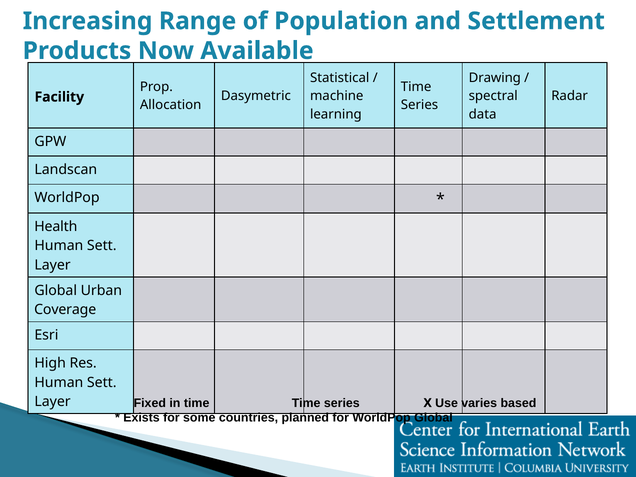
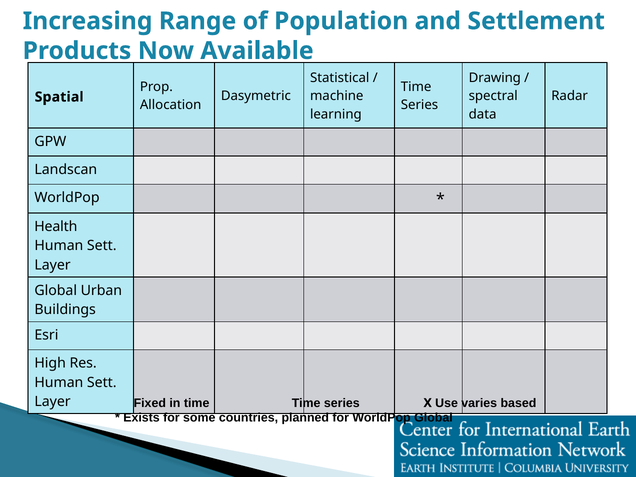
Facility: Facility -> Spatial
Coverage: Coverage -> Buildings
